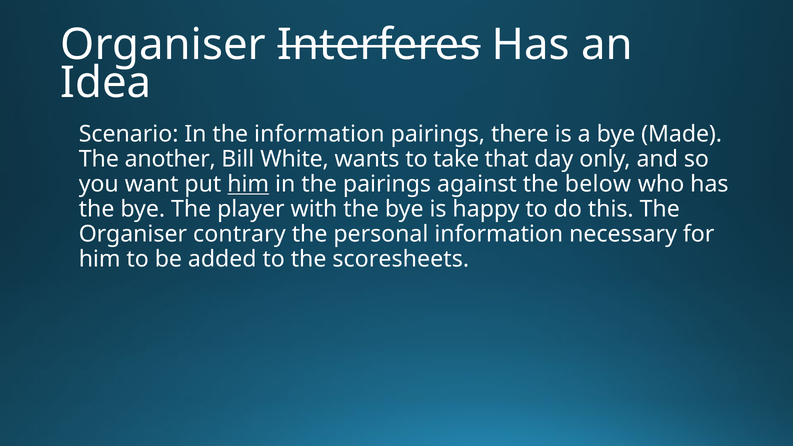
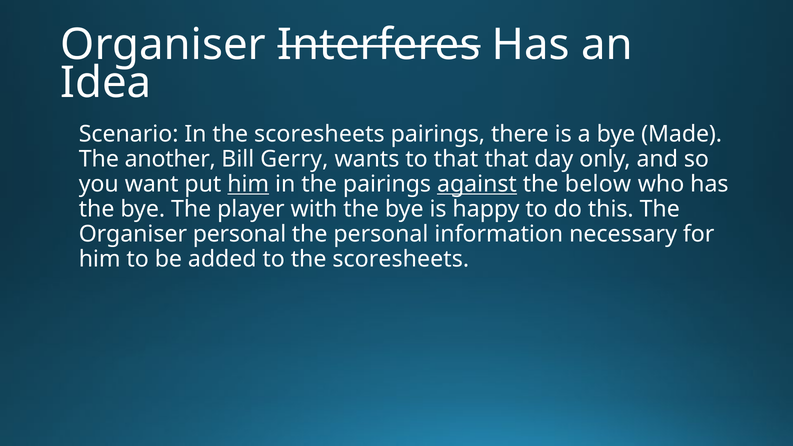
In the information: information -> scoresheets
White: White -> Gerry
to take: take -> that
against underline: none -> present
Organiser contrary: contrary -> personal
